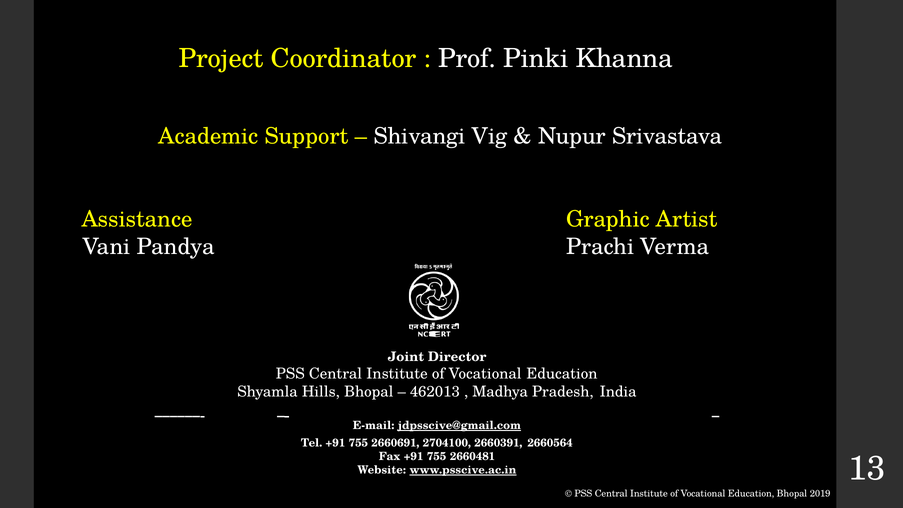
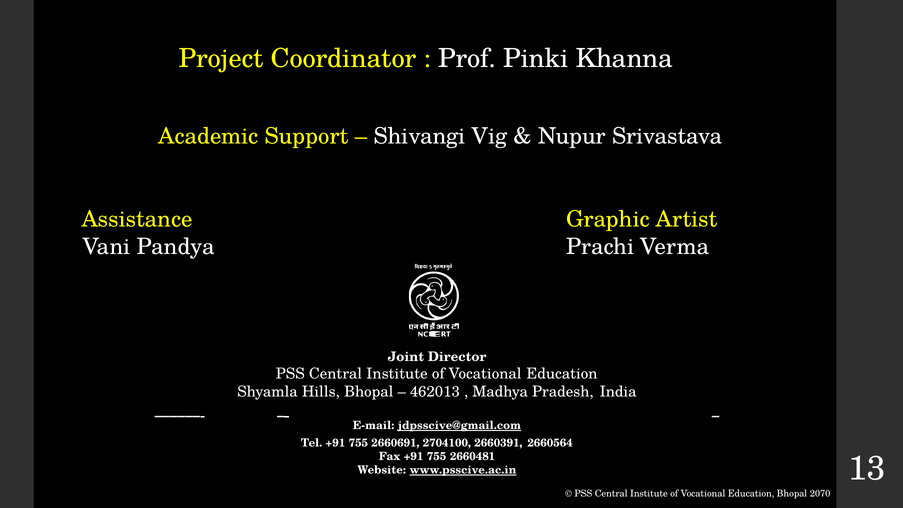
2019: 2019 -> 2070
